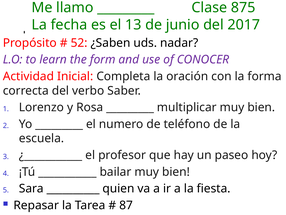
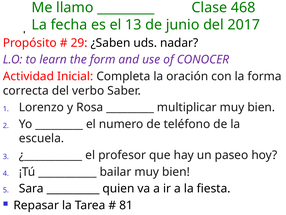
875: 875 -> 468
52: 52 -> 29
87: 87 -> 81
